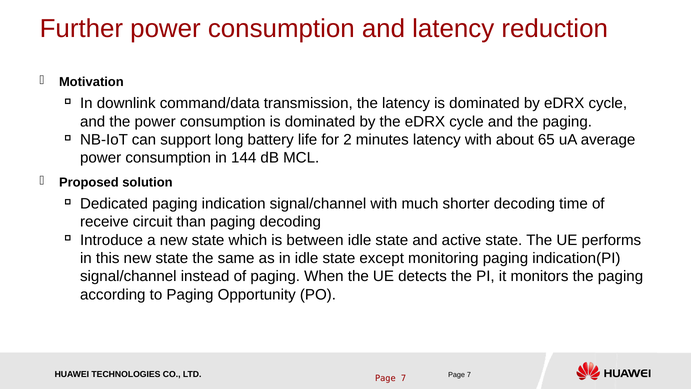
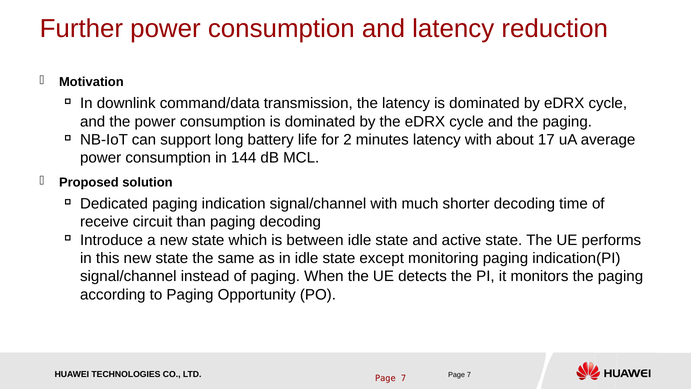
65: 65 -> 17
